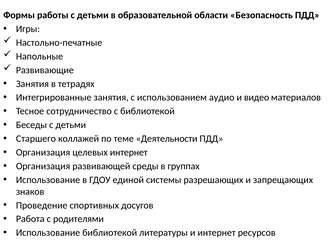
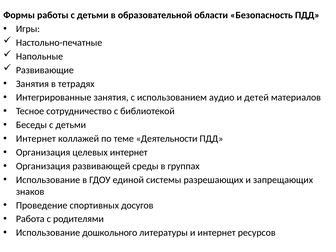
видео: видео -> детей
Старшего at (36, 139): Старшего -> Интернет
Использование библиотекой: библиотекой -> дошкольного
